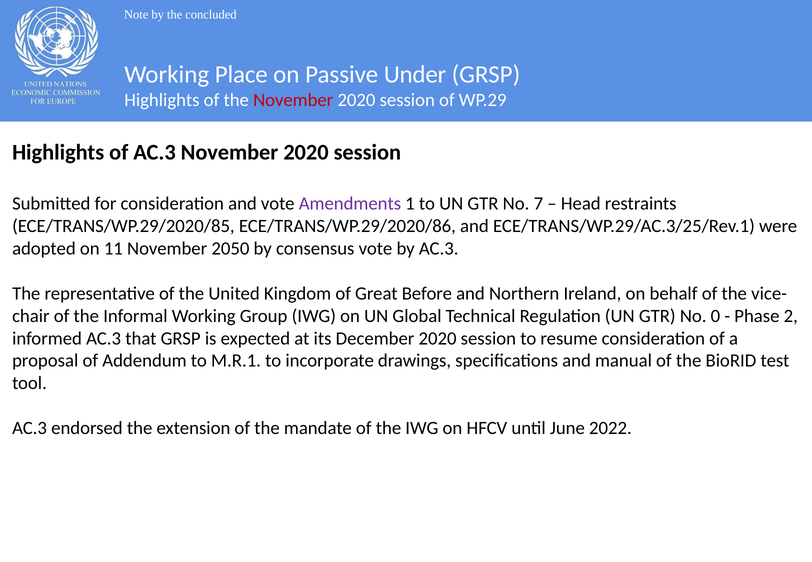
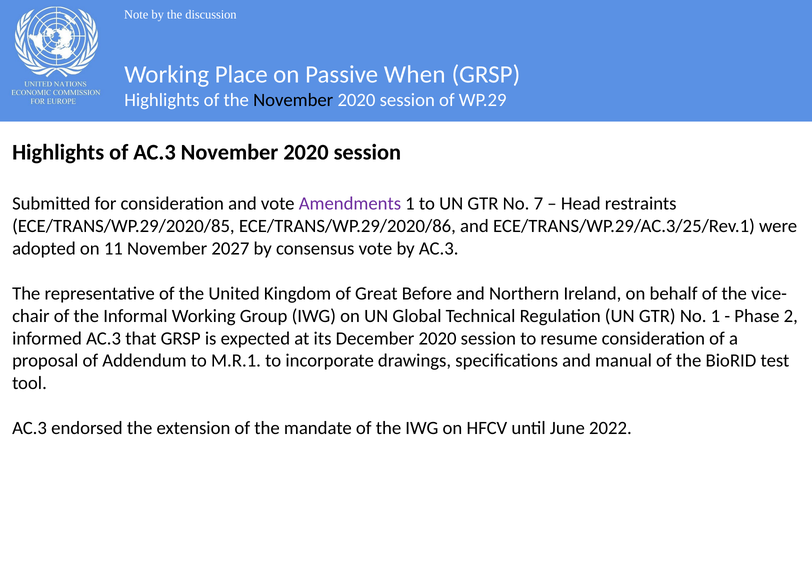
concluded: concluded -> discussion
Under: Under -> When
November at (293, 100) colour: red -> black
2050: 2050 -> 2027
No 0: 0 -> 1
